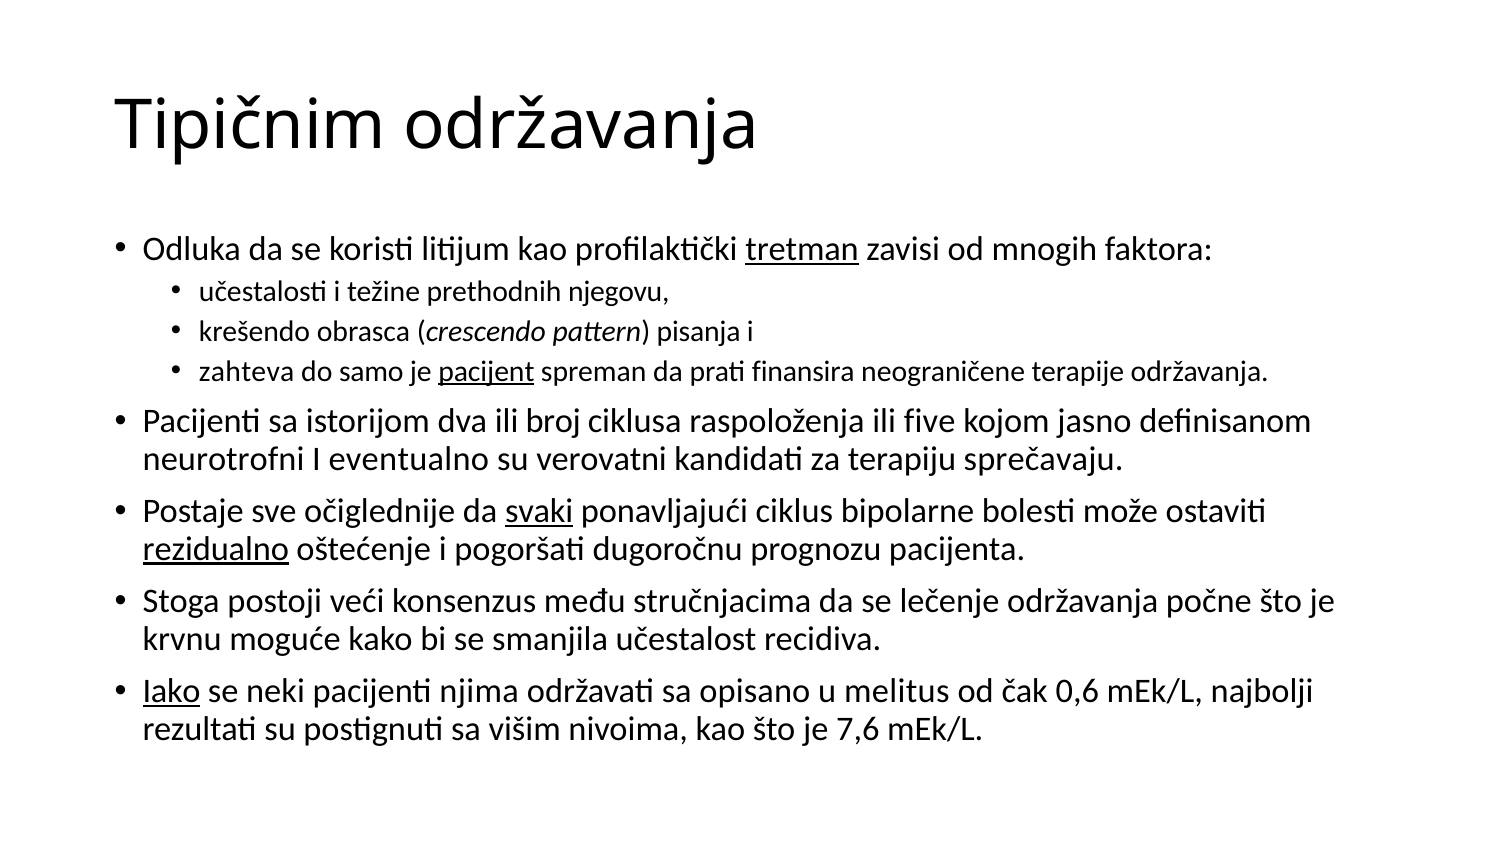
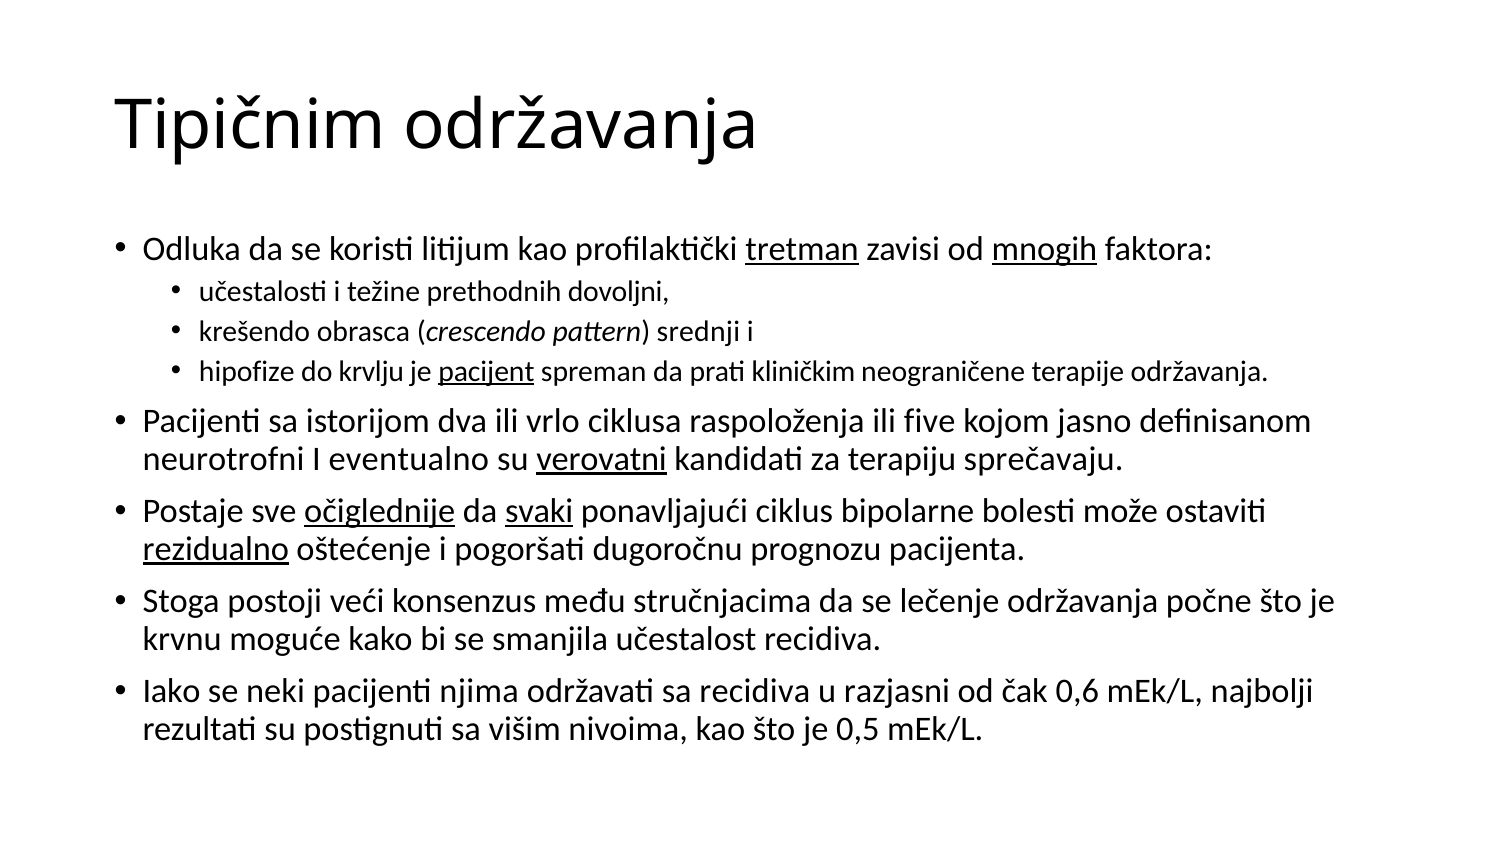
mnogih underline: none -> present
njegovu: njegovu -> dovoljni
pisanja: pisanja -> srednji
zahteva: zahteva -> hipofize
samo: samo -> krvlju
finansira: finansira -> kliničkim
broj: broj -> vrlo
verovatni underline: none -> present
očiglednije underline: none -> present
Iako underline: present -> none
sa opisano: opisano -> recidiva
melitus: melitus -> razjasni
7,6: 7,6 -> 0,5
